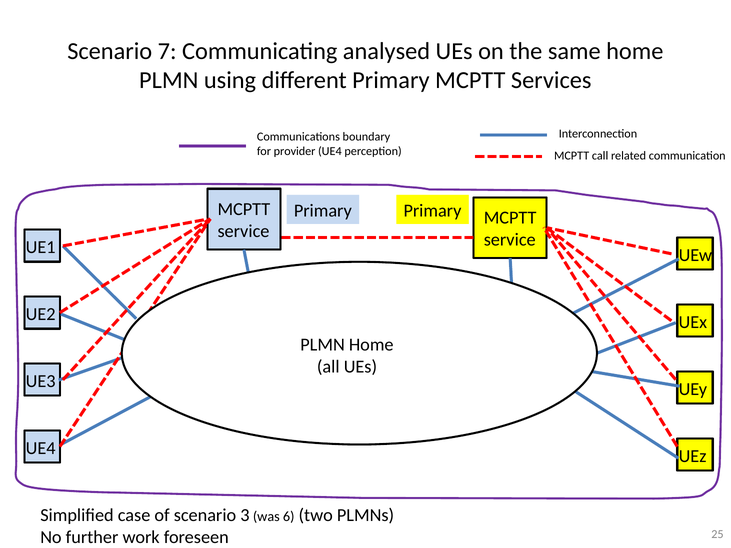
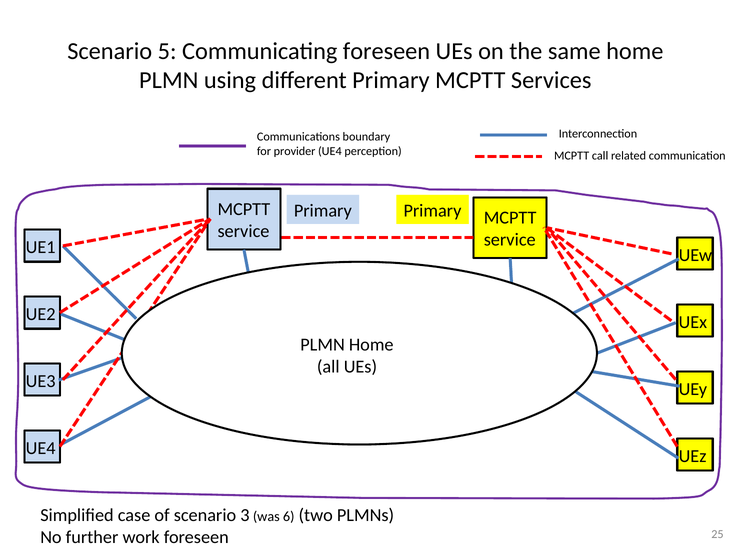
7: 7 -> 5
Communicating analysed: analysed -> foreseen
